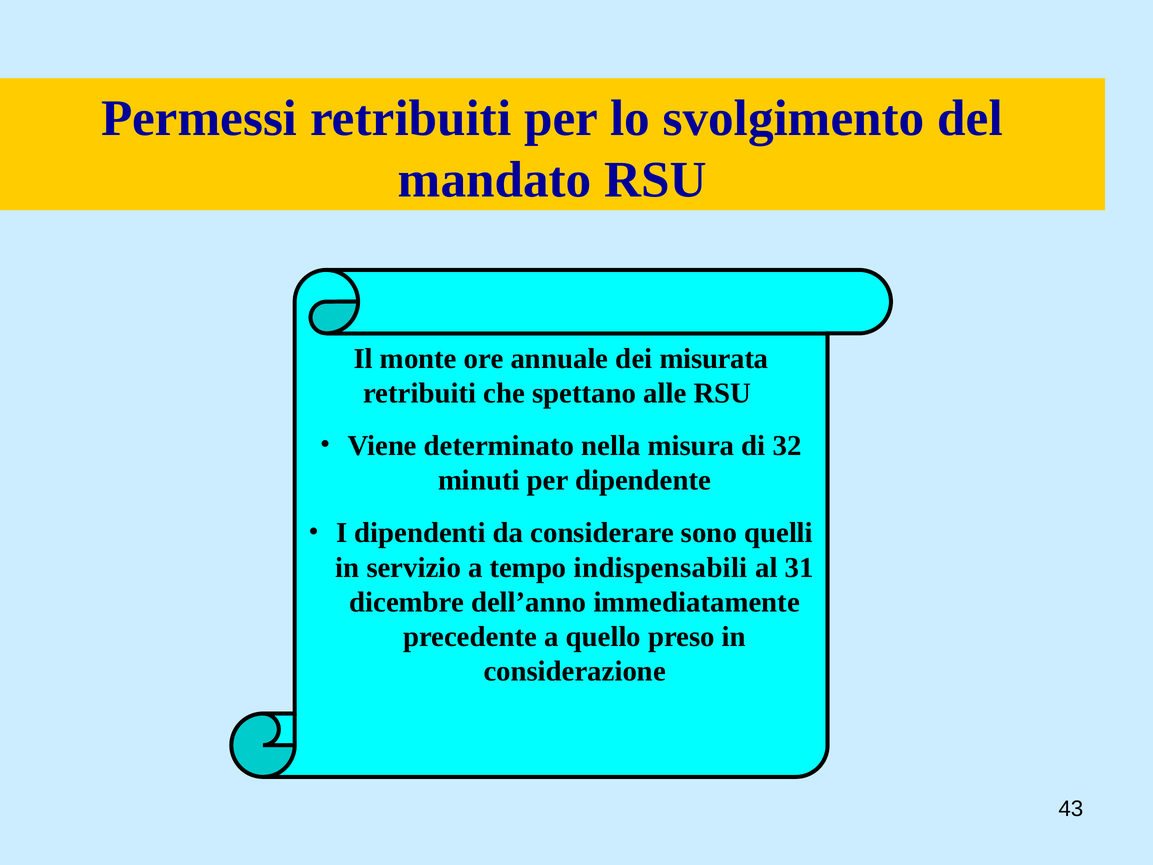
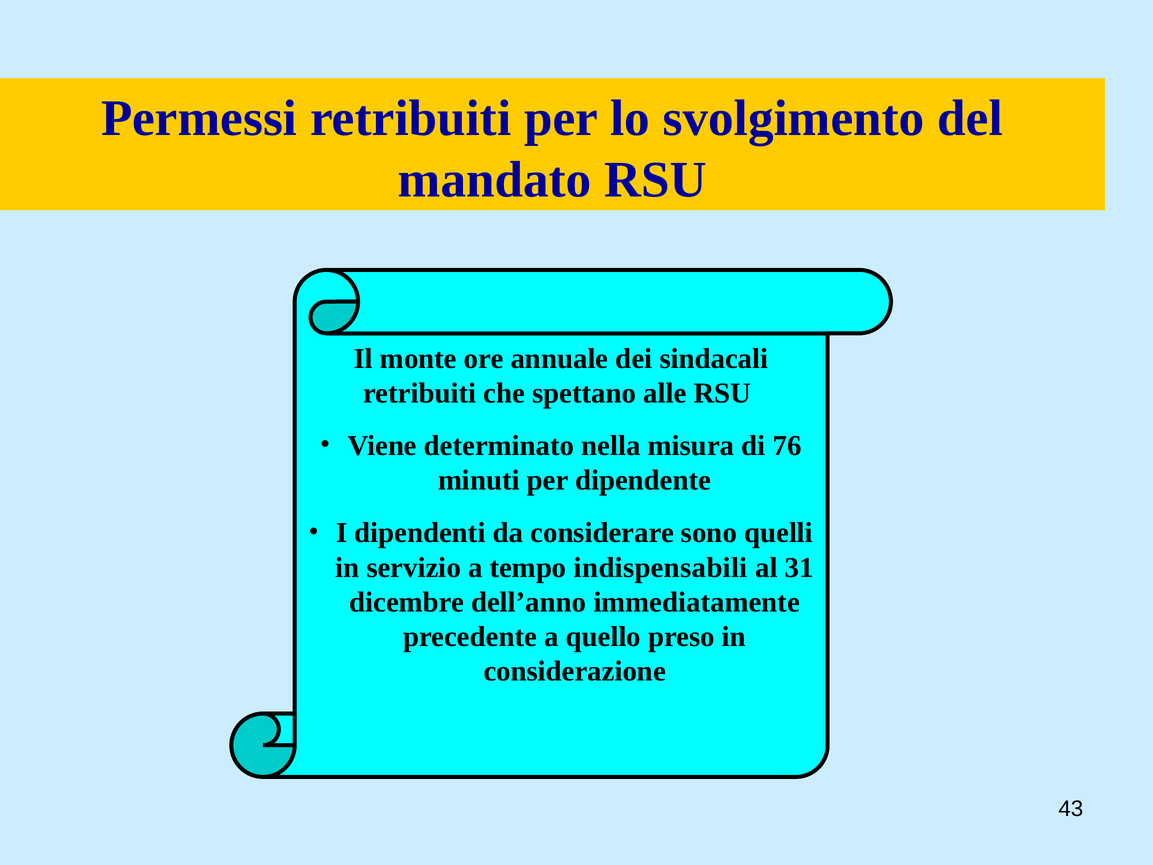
misurata: misurata -> sindacali
32: 32 -> 76
